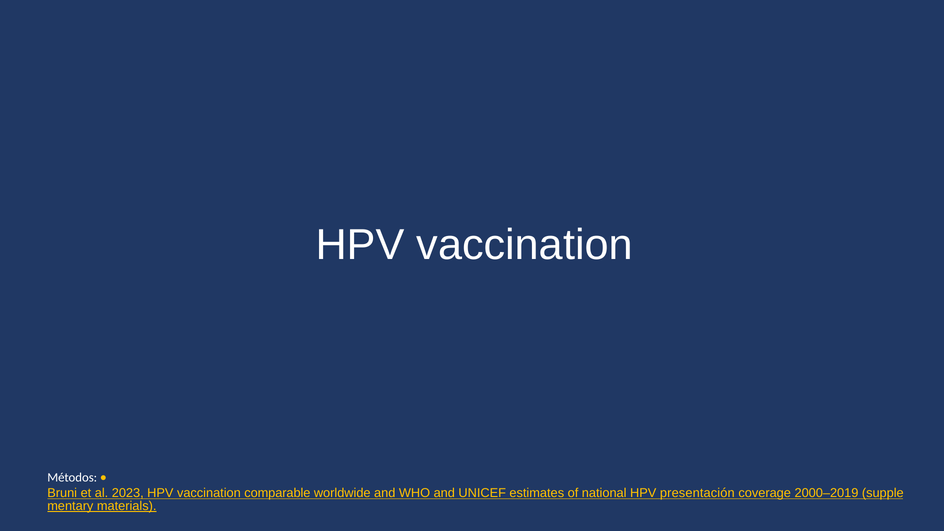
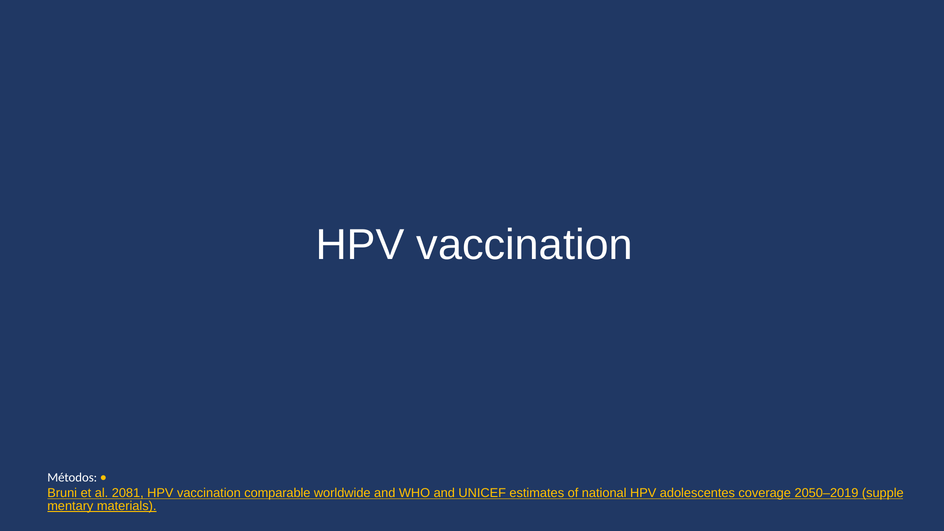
2023: 2023 -> 2081
presentación: presentación -> adolescentes
2000–2019: 2000–2019 -> 2050–2019
